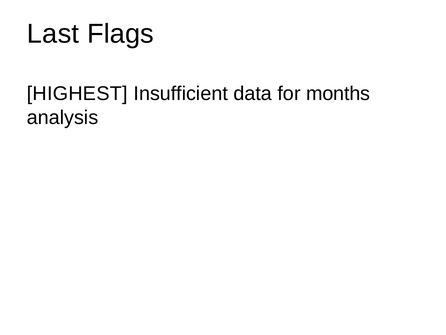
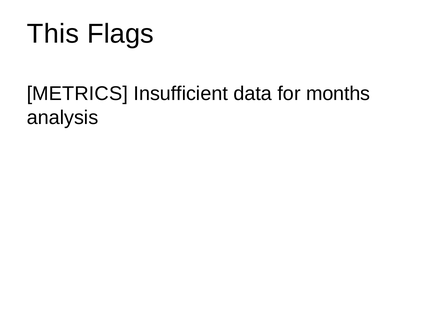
Last: Last -> This
HIGHEST: HIGHEST -> METRICS
